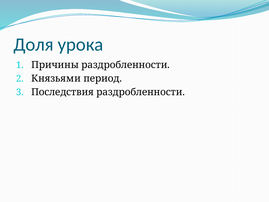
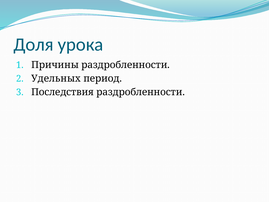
Князьями: Князьями -> Удельных
